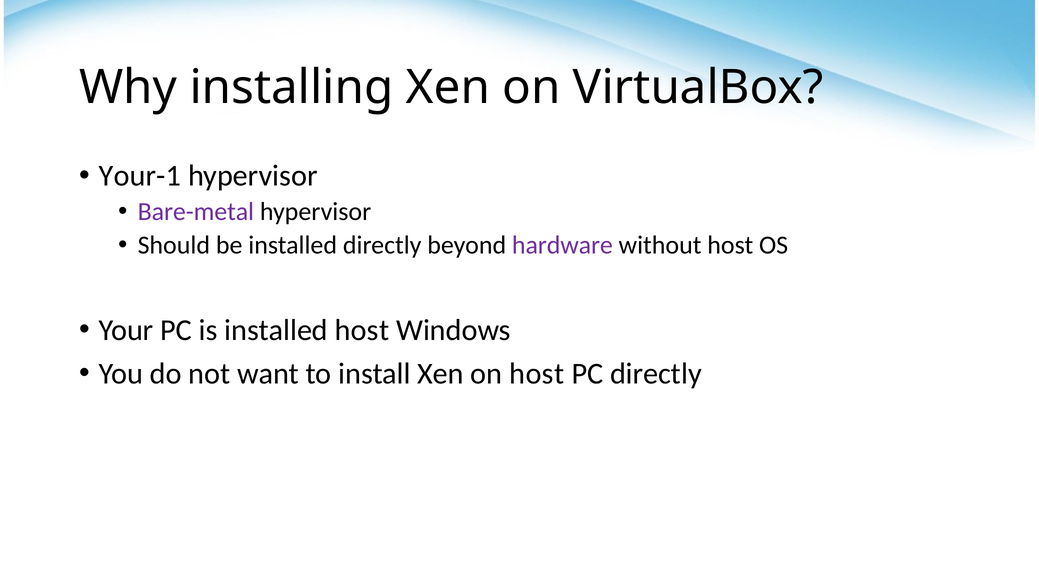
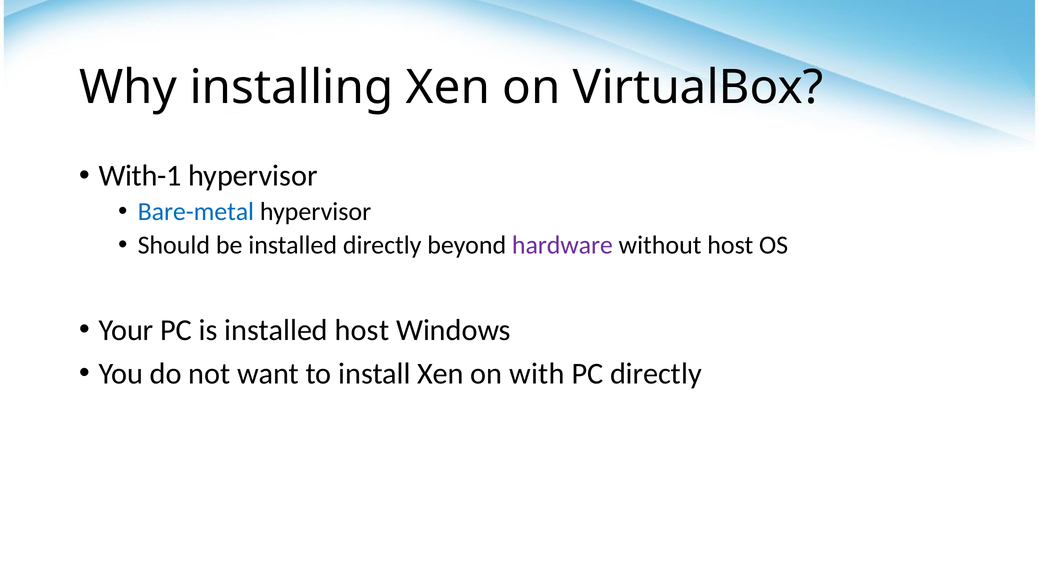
Your-1: Your-1 -> With-1
Bare-metal colour: purple -> blue
on host: host -> with
